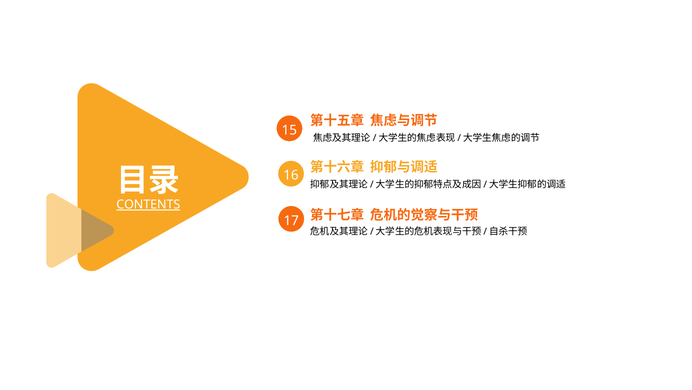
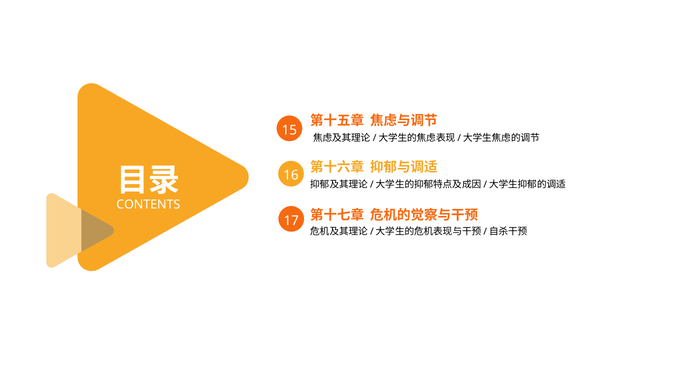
CONTENTS underline: present -> none
